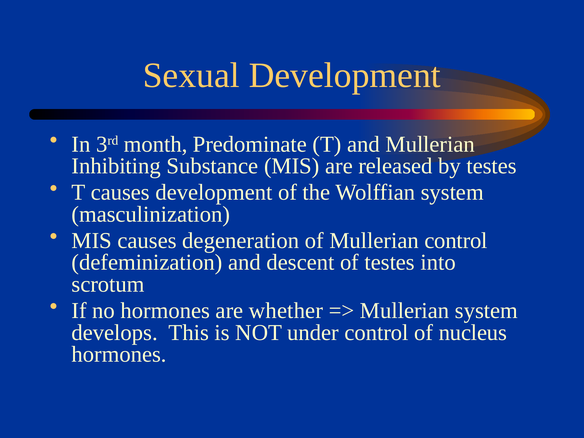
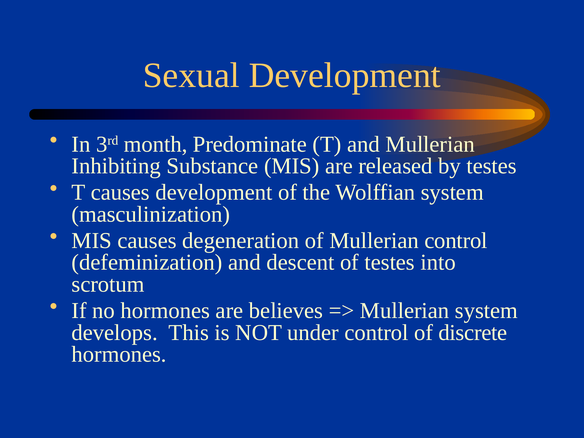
whether: whether -> believes
nucleus: nucleus -> discrete
